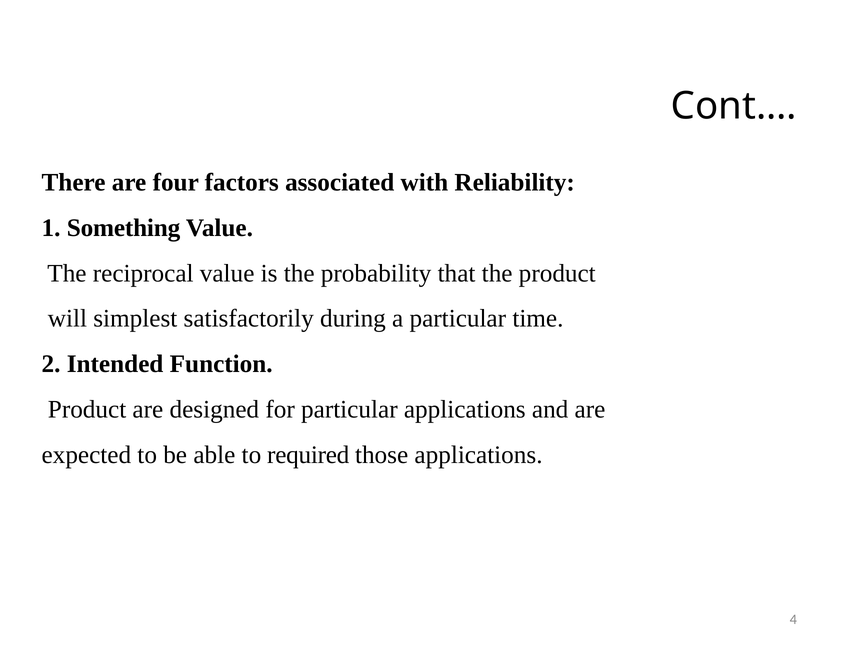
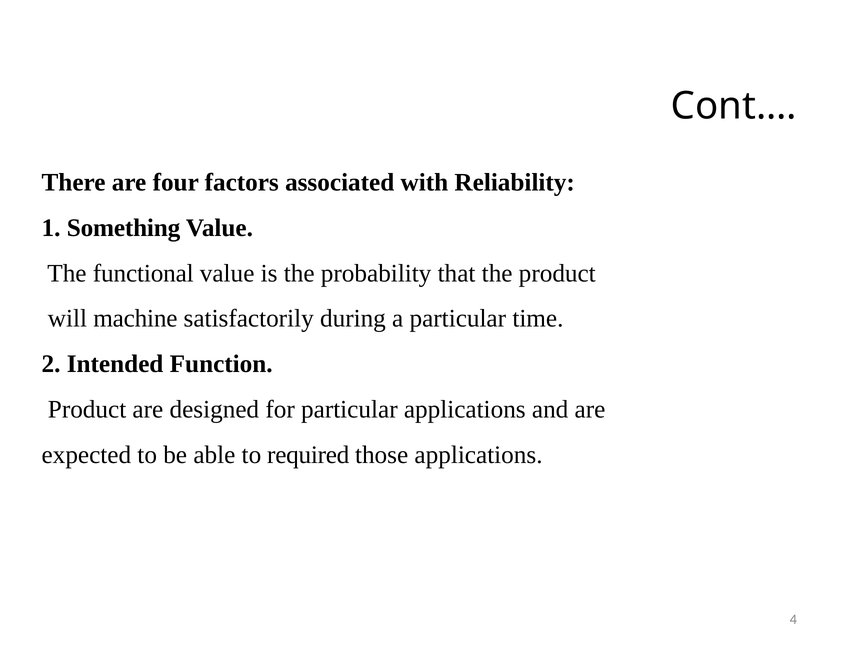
reciprocal: reciprocal -> functional
simplest: simplest -> machine
